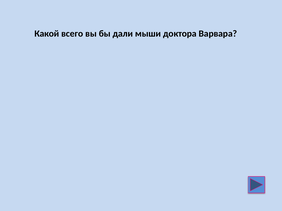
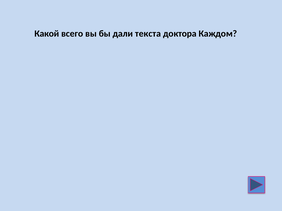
мыши: мыши -> текста
Варвара: Варвара -> Каждом
